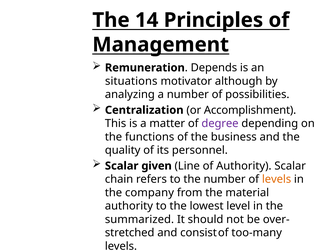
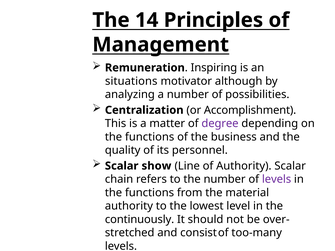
Depends: Depends -> Inspiring
given: given -> show
levels at (277, 179) colour: orange -> purple
company at (149, 193): company -> functions
summarized: summarized -> continuously
